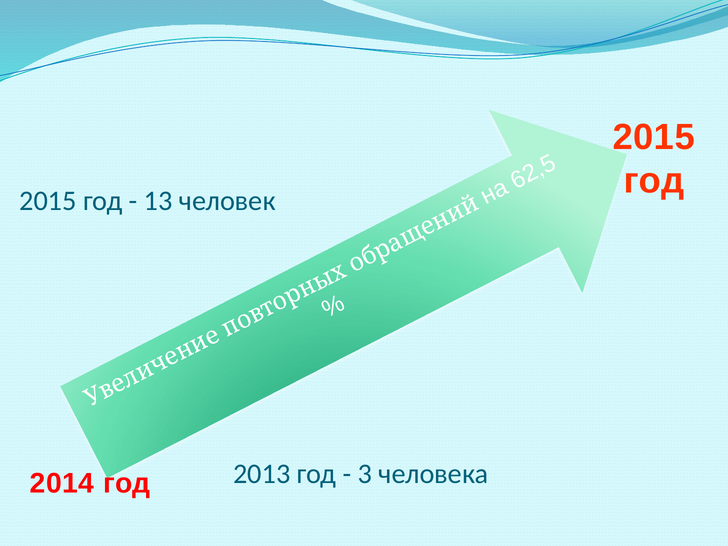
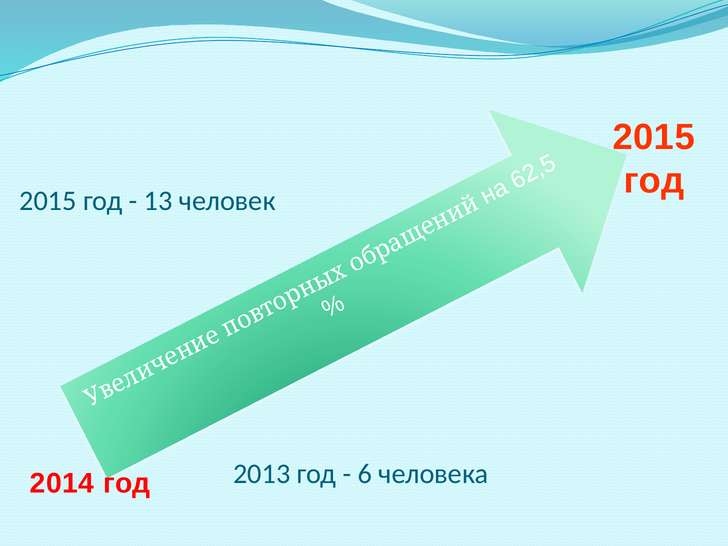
3 at (365, 474): 3 -> 6
